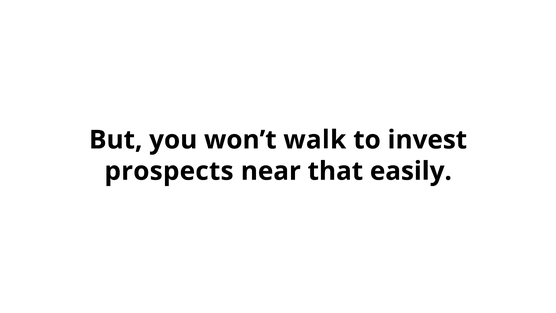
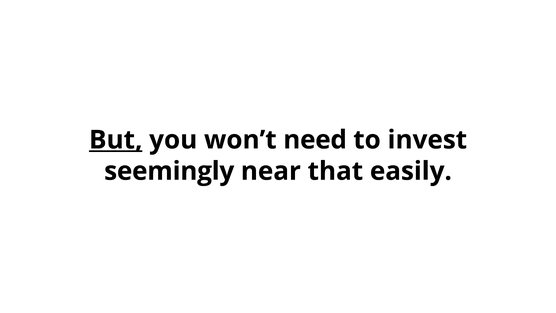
But underline: none -> present
walk: walk -> need
prospects: prospects -> seemingly
